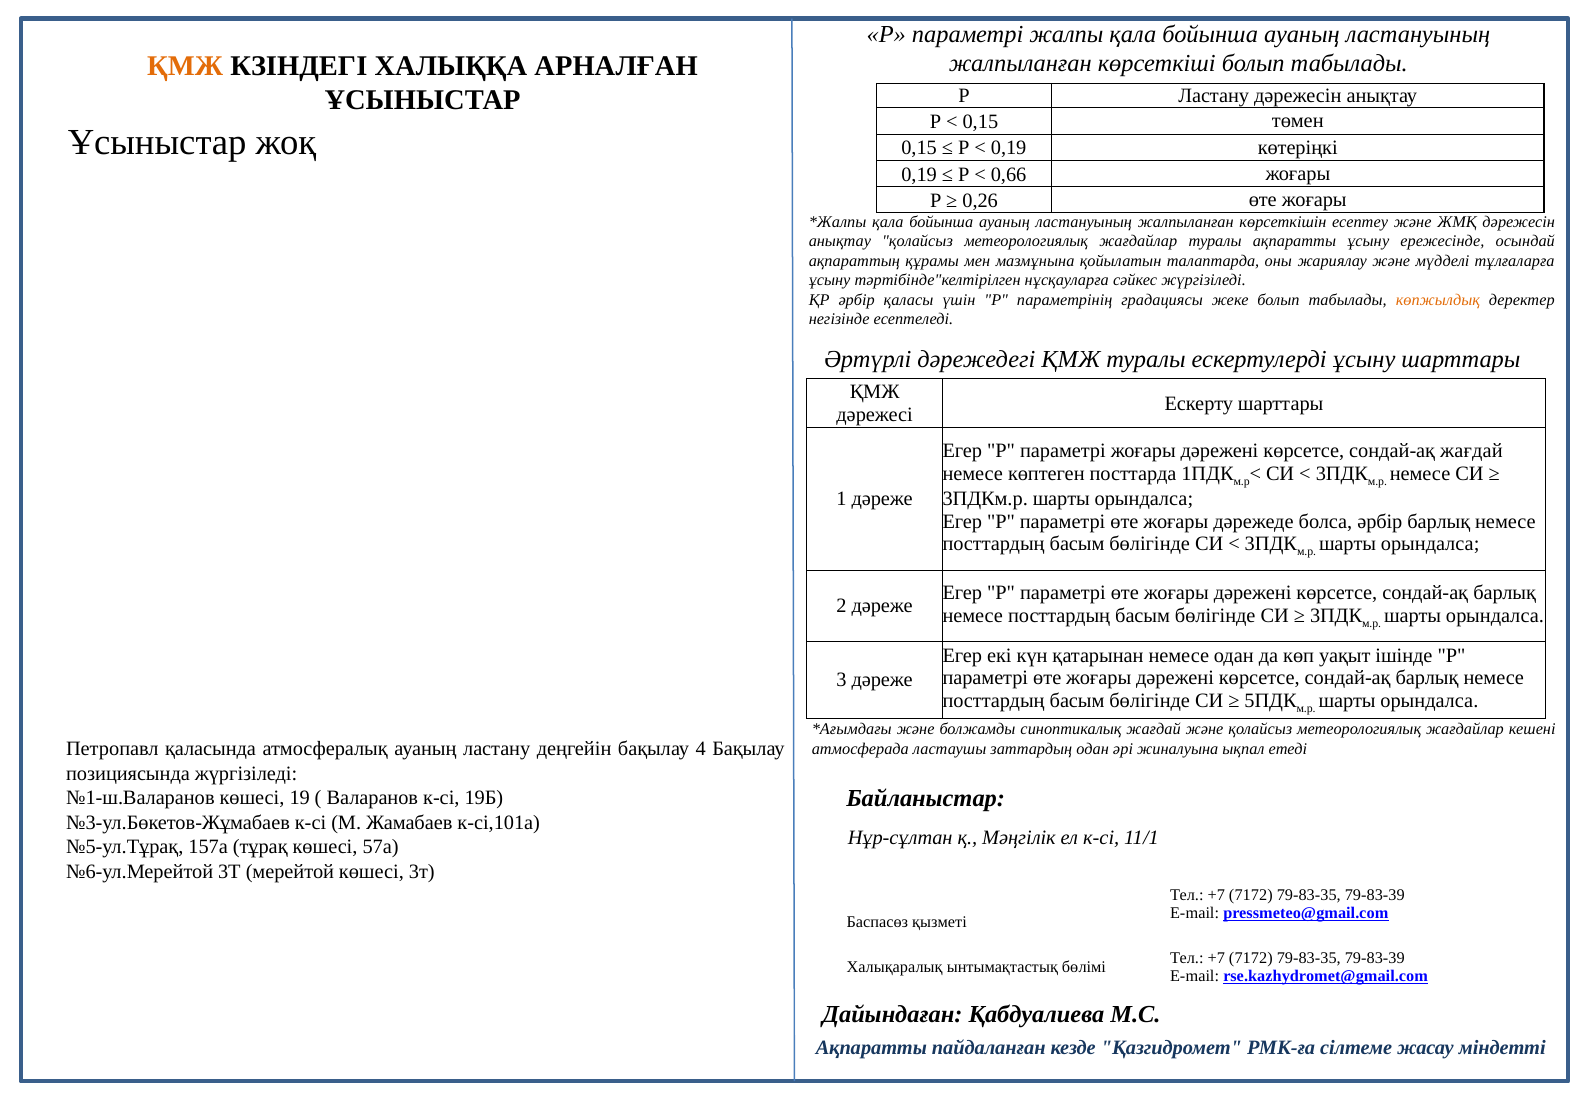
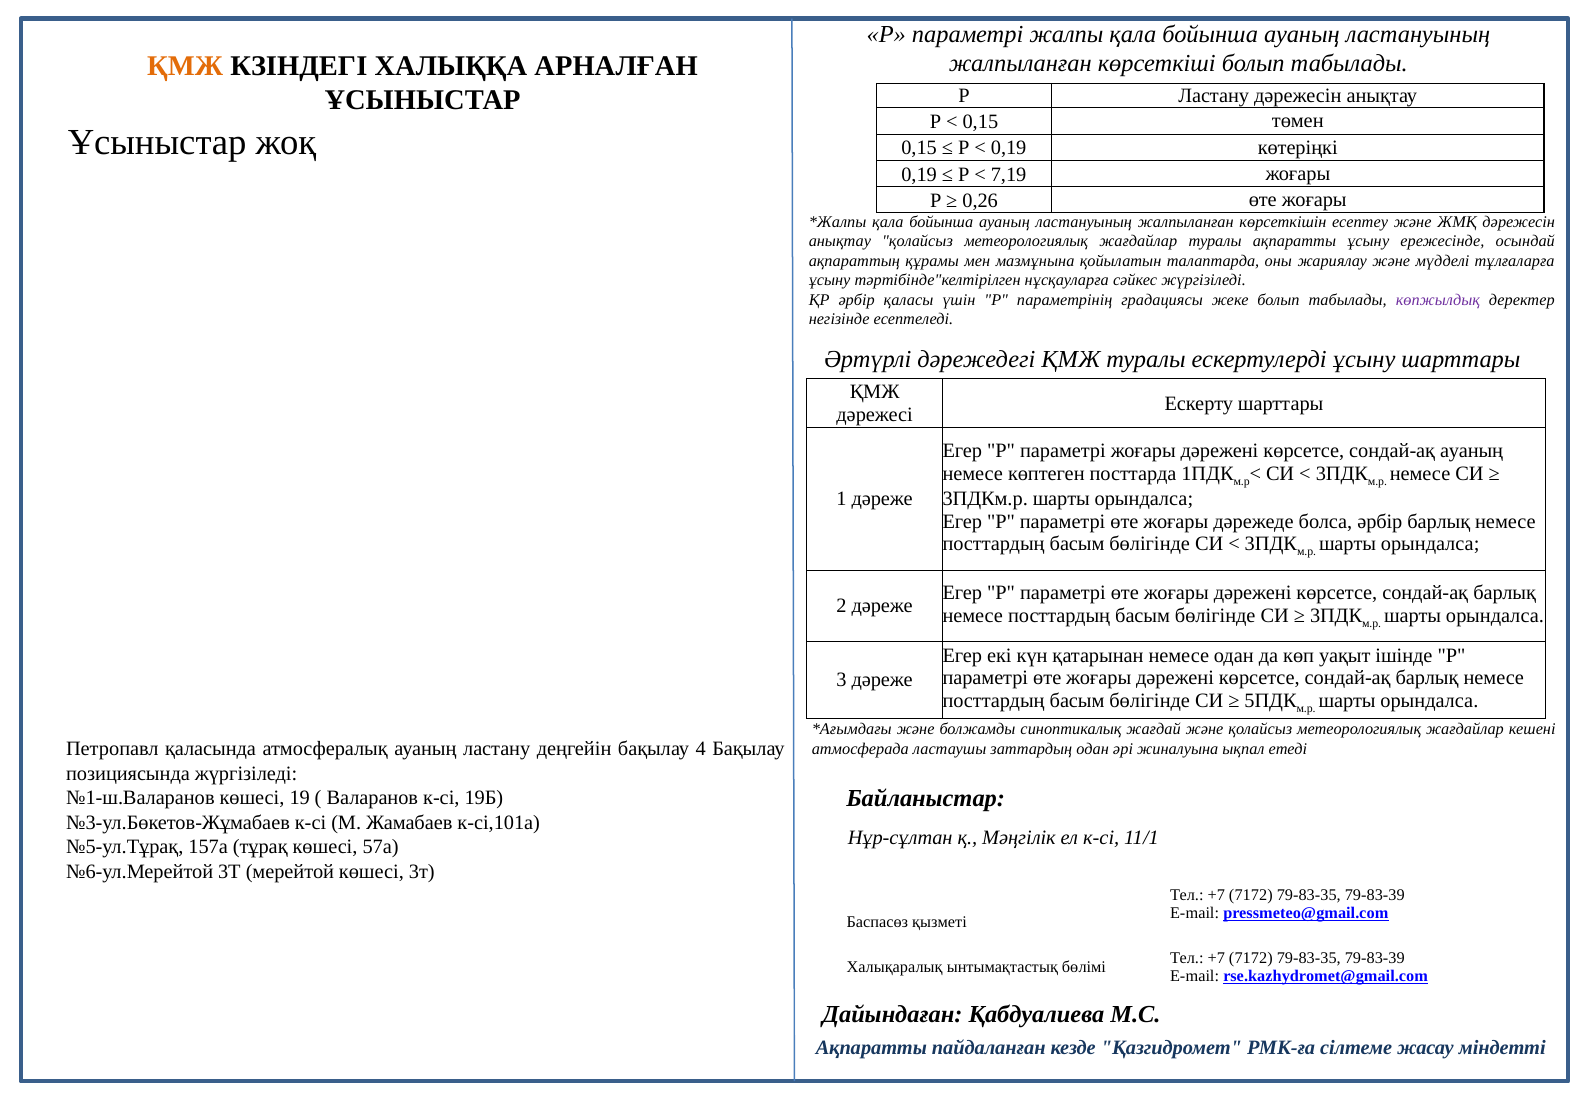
0,66: 0,66 -> 7,19
көпжылдық colour: orange -> purple
сондай-ақ жағдай: жағдай -> ауаның
